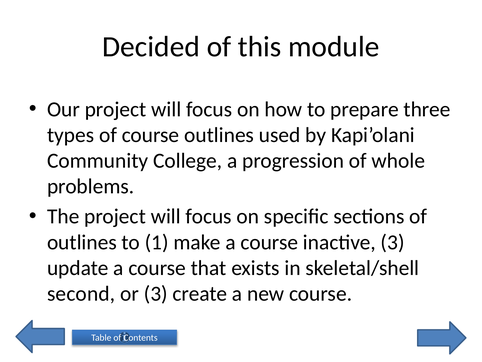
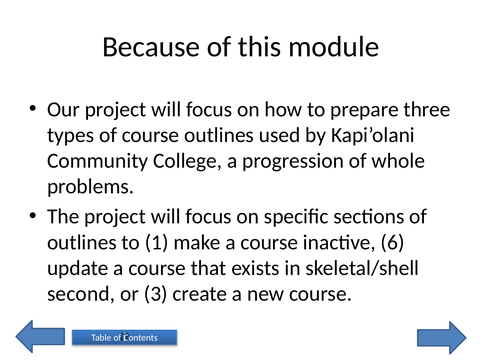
Decided: Decided -> Because
inactive 3: 3 -> 6
